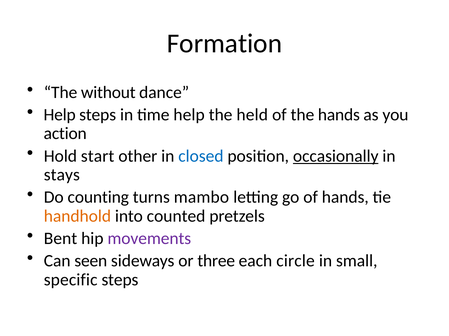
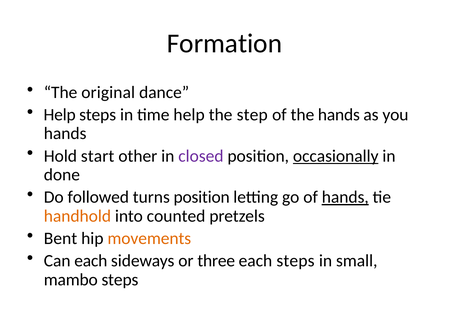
without: without -> original
held: held -> step
action at (65, 134): action -> hands
closed colour: blue -> purple
stays: stays -> done
counting: counting -> followed
turns mambo: mambo -> position
hands at (345, 198) underline: none -> present
movements colour: purple -> orange
Can seen: seen -> each
each circle: circle -> steps
specific: specific -> mambo
